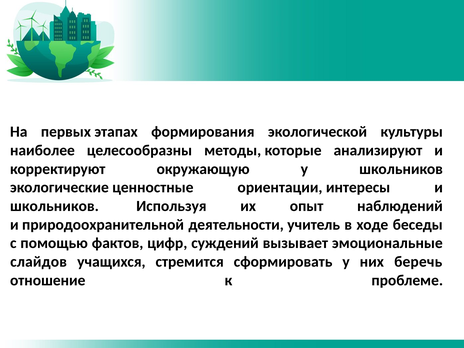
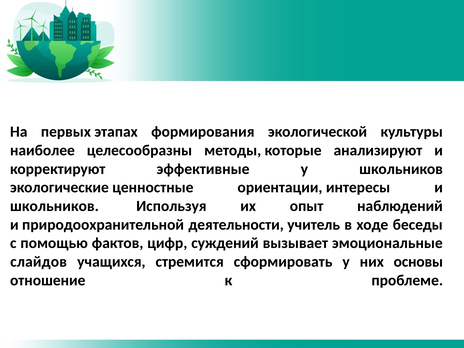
окружающую: окружающую -> эффективные
беречь: беречь -> основы
